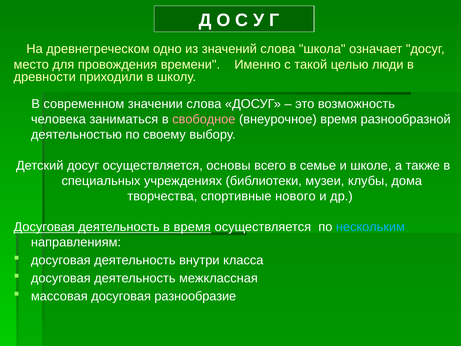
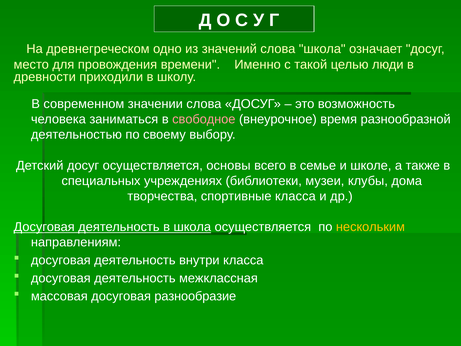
спортивные нового: нового -> класса
в время: время -> школа
нескольким colour: light blue -> yellow
